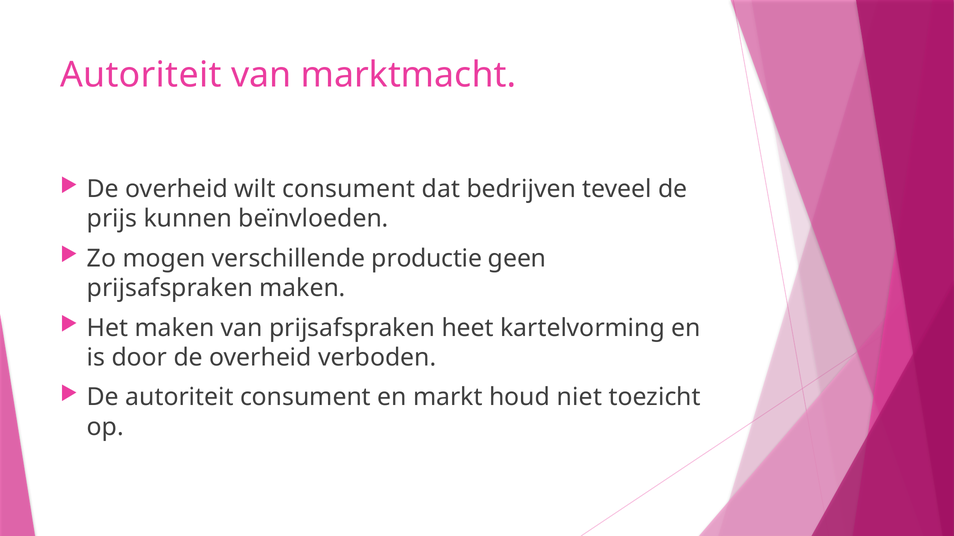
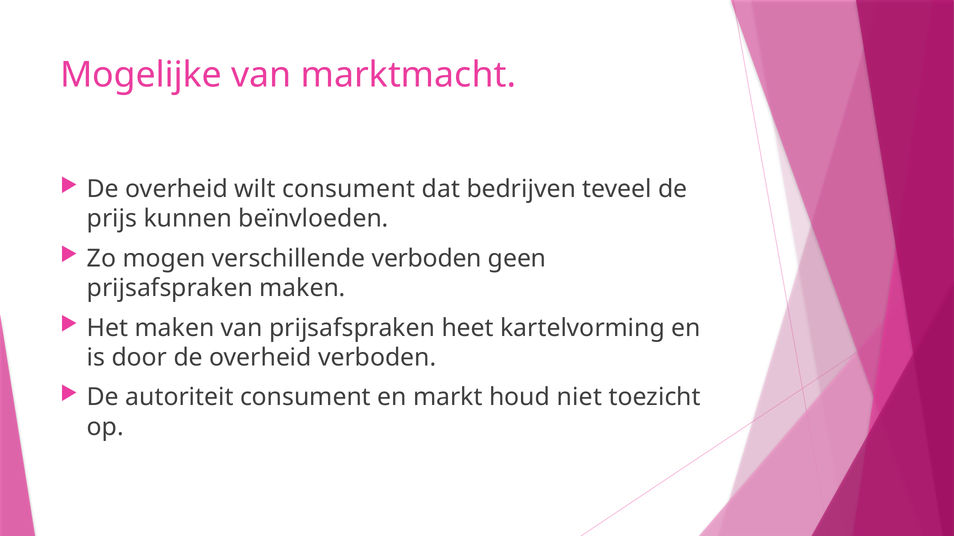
Autoriteit at (141, 75): Autoriteit -> Mogelijke
verschillende productie: productie -> verboden
